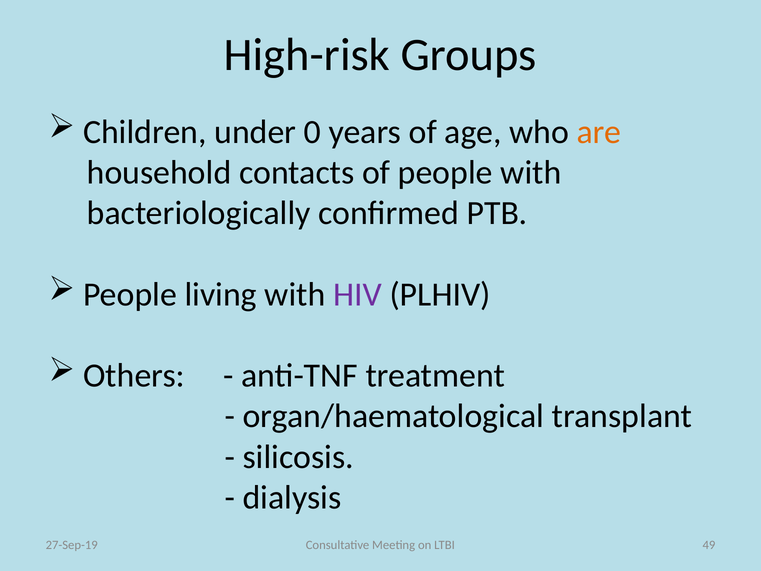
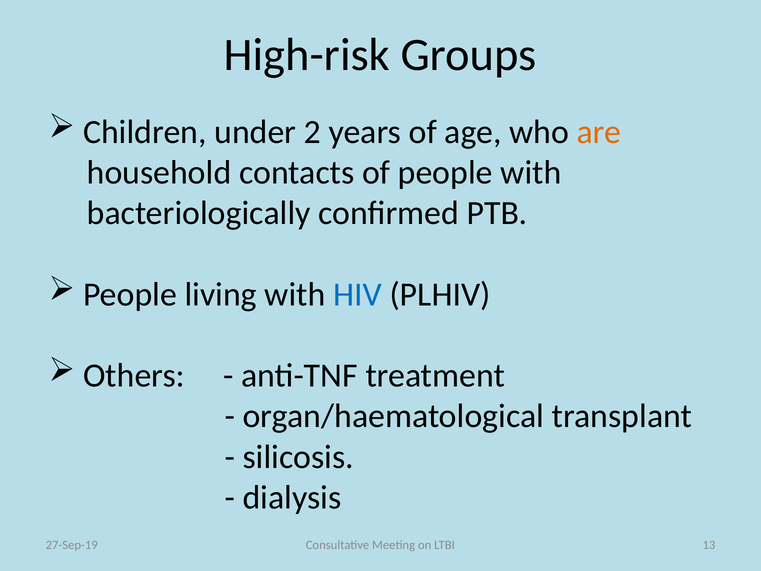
0: 0 -> 2
HIV colour: purple -> blue
49: 49 -> 13
